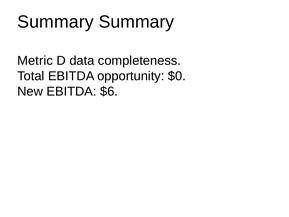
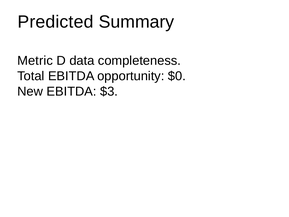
Summary at (55, 22): Summary -> Predicted
$6: $6 -> $3
